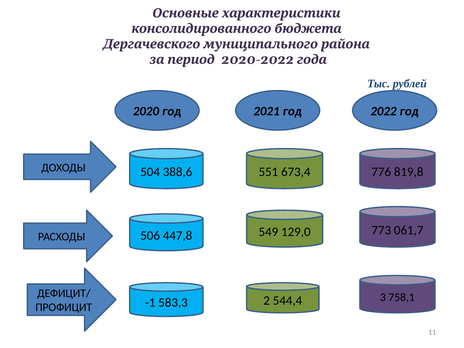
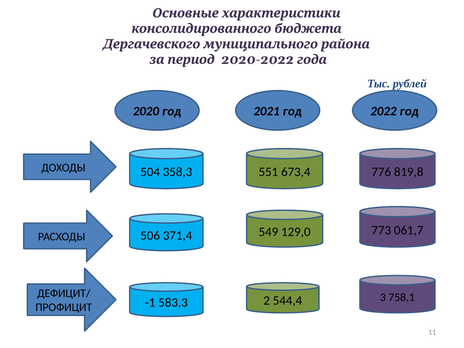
388,6: 388,6 -> 358,3
447,8: 447,8 -> 371,4
